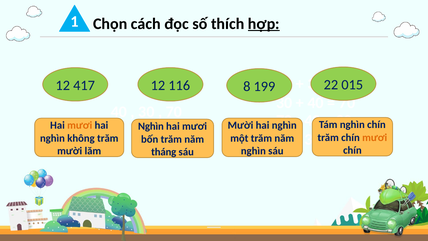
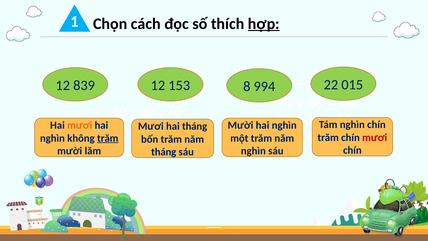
417: 417 -> 839
116: 116 -> 153
199: 199 -> 994
Nghìn at (151, 126): Nghìn -> Mươi
mươi at (195, 126): mươi -> tháng
mươi at (375, 137) colour: orange -> red
trăm at (108, 138) underline: none -> present
